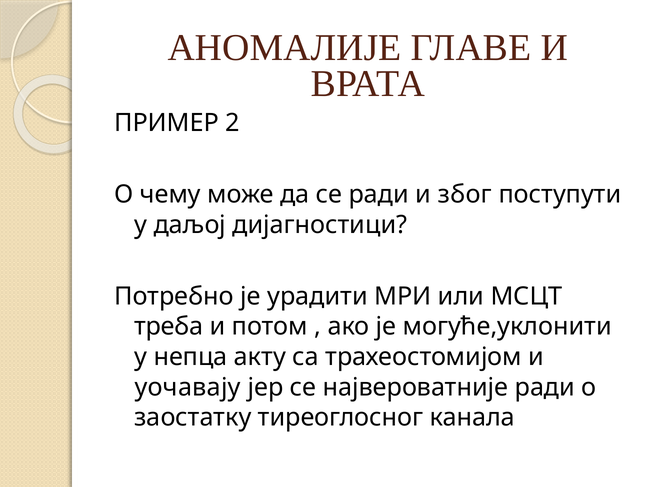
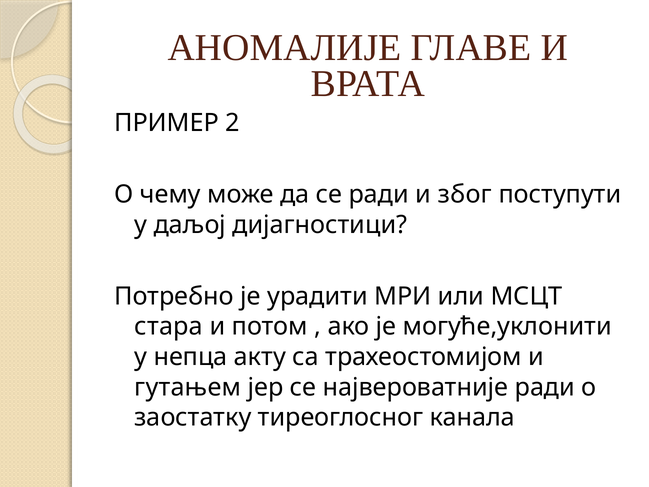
треба: треба -> стара
уочавају: уочавају -> гутањем
